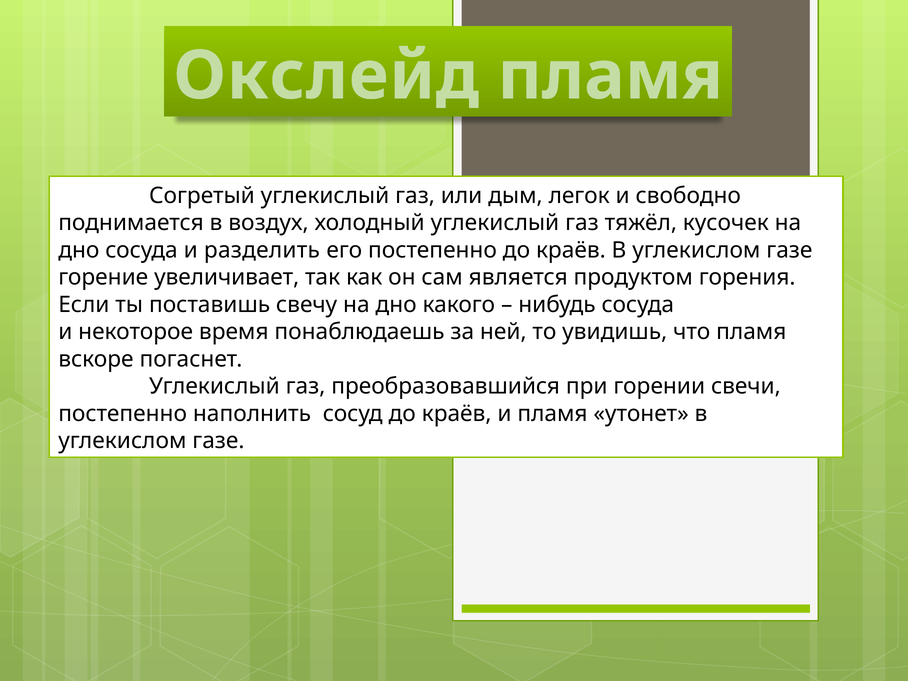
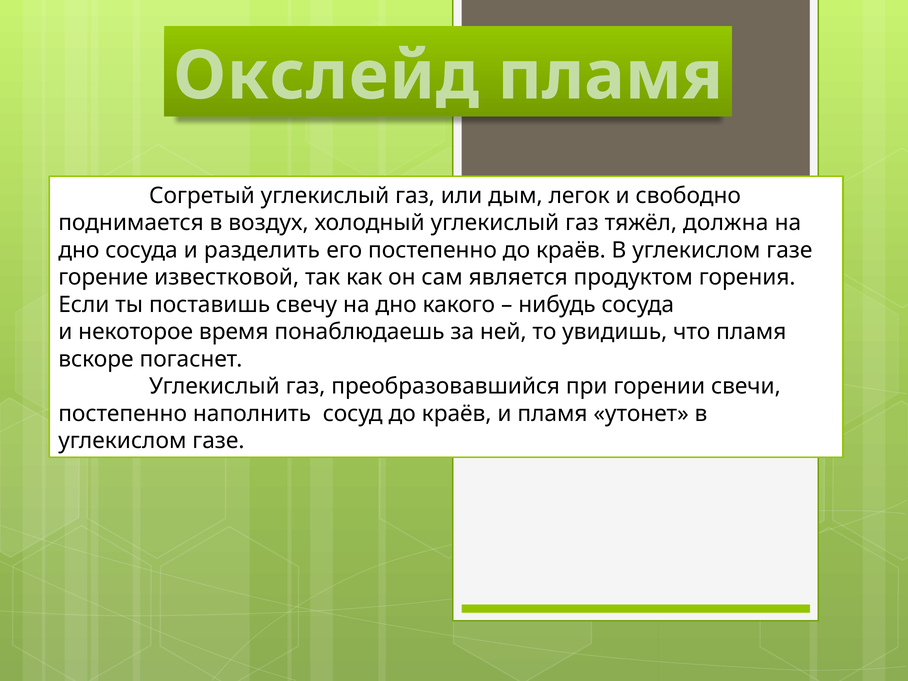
кусочек: кусочек -> должна
увеличивает: увеличивает -> известковой
